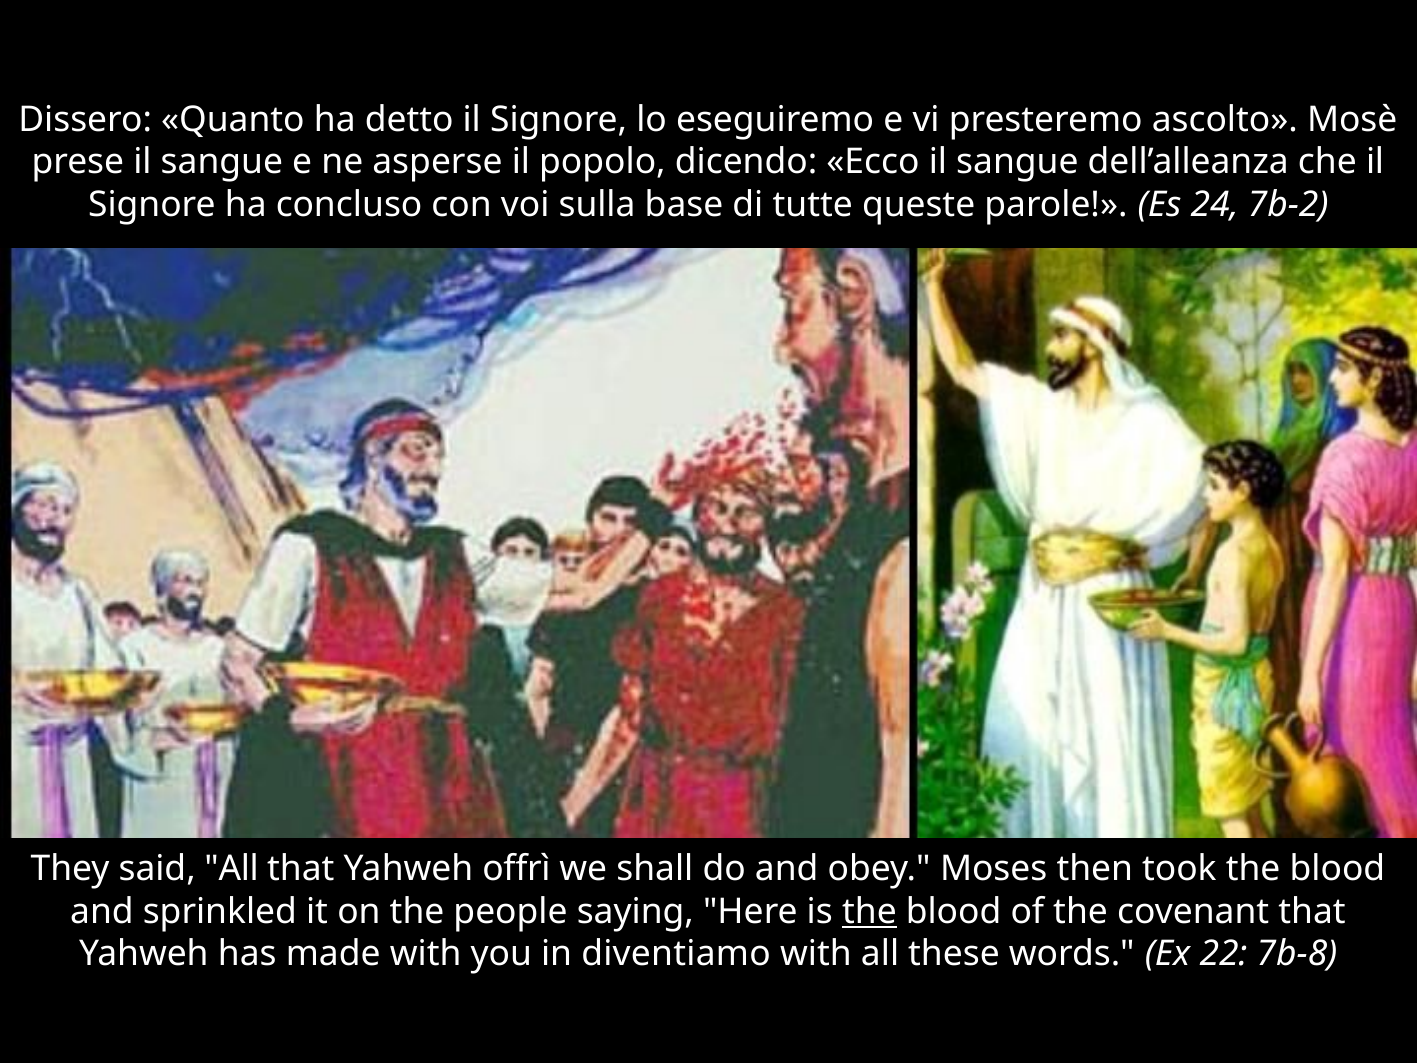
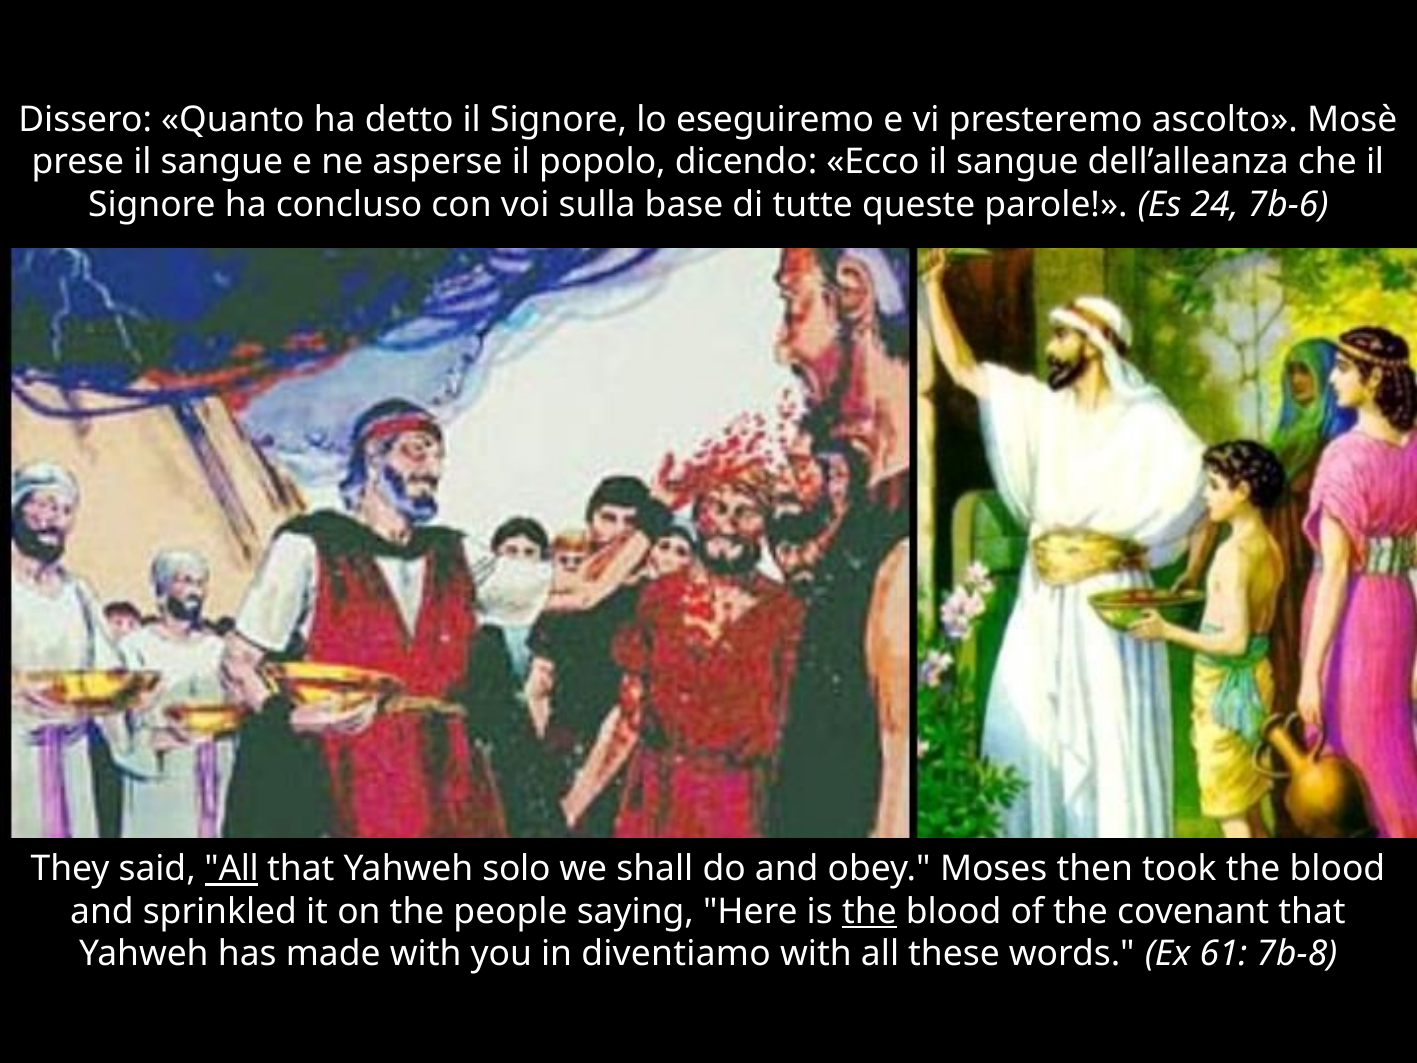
7b-2: 7b-2 -> 7b-6
All at (232, 869) underline: none -> present
offrì: offrì -> solo
22: 22 -> 61
